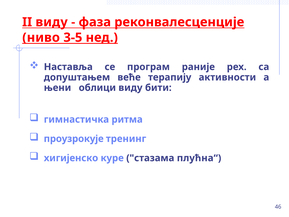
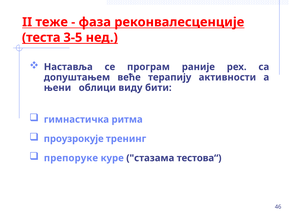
II виду: виду -> теже
ниво: ниво -> теста
хигијенско: хигијенско -> препоруке
плућна“: плућна“ -> тестова“
